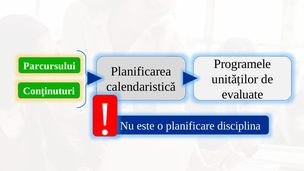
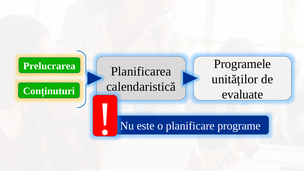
Parcursului: Parcursului -> Prelucrarea
disciplina: disciplina -> programe
